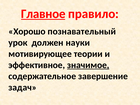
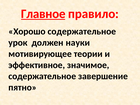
Хорошо познавательный: познавательный -> содержательное
значимое underline: present -> none
задач: задач -> пятно
